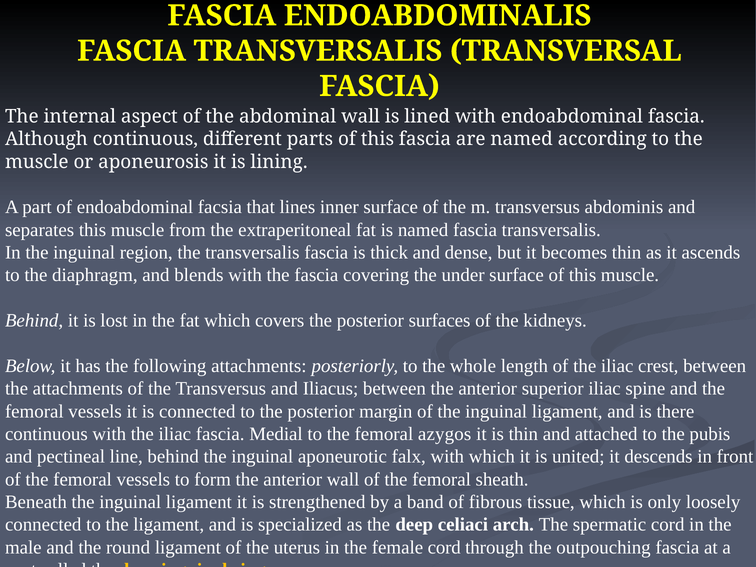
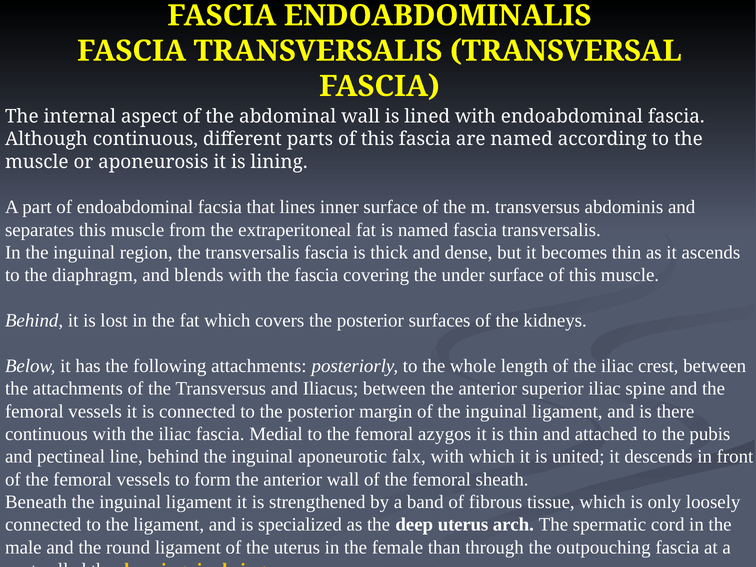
deep celiaci: celiaci -> uterus
female cord: cord -> than
